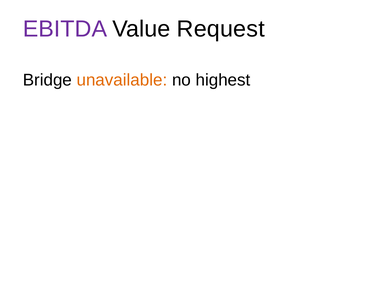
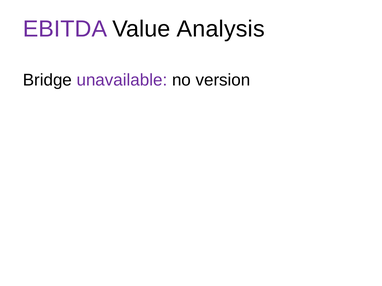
Request: Request -> Analysis
unavailable colour: orange -> purple
highest: highest -> version
